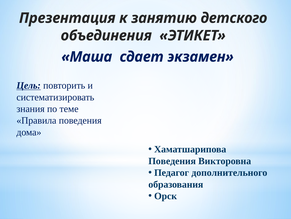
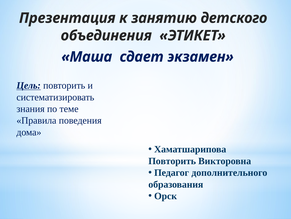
Поведения at (172, 161): Поведения -> Повторить
